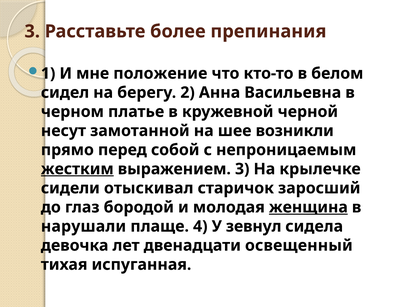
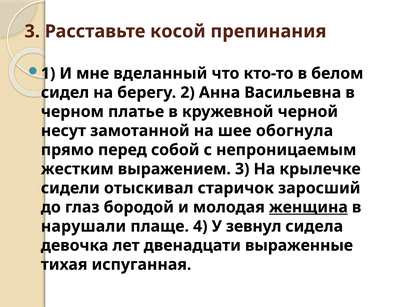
более: более -> косой
положение: положение -> вделанный
возникли: возникли -> обогнула
жестким underline: present -> none
освещенный: освещенный -> выраженные
